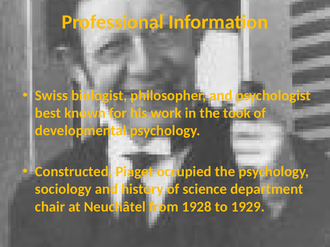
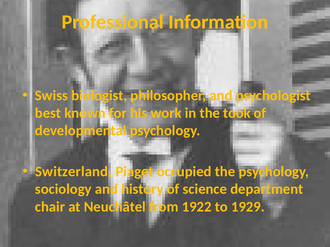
Constructed: Constructed -> Switzerland
1928: 1928 -> 1922
